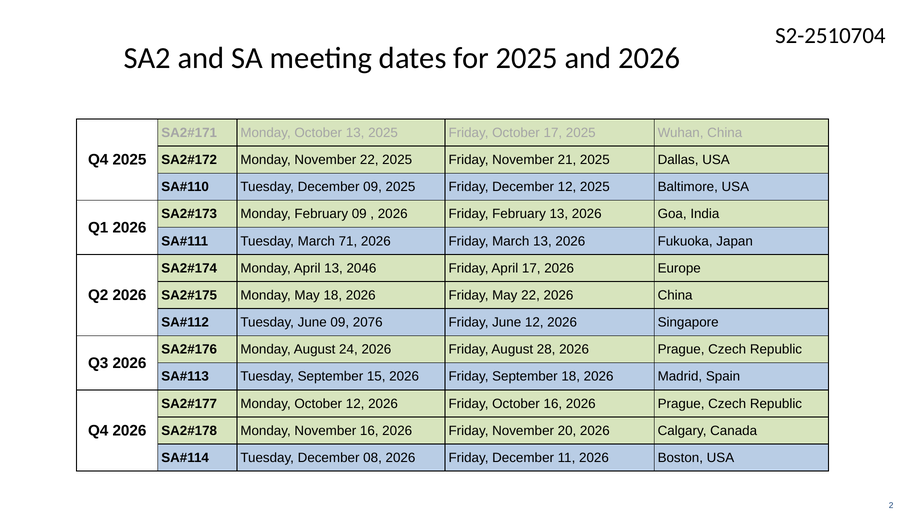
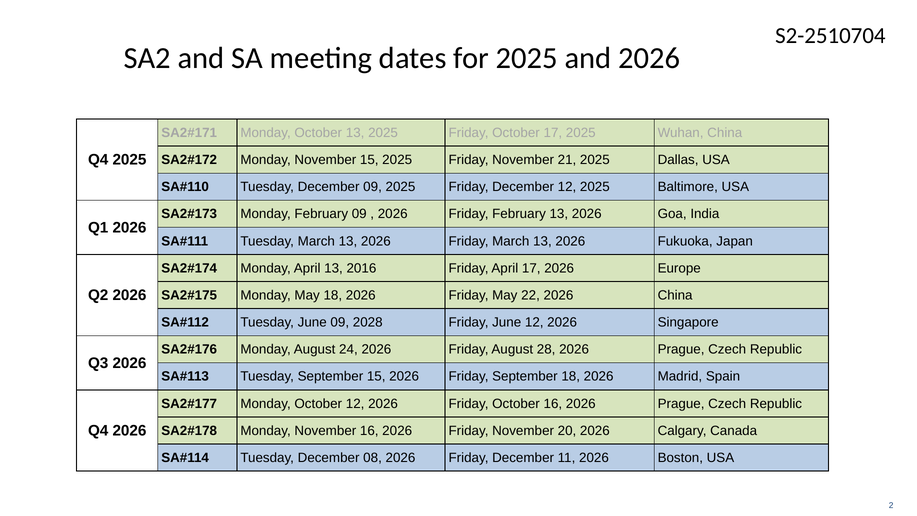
November 22: 22 -> 15
Tuesday March 71: 71 -> 13
2046: 2046 -> 2016
2076: 2076 -> 2028
